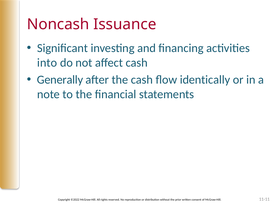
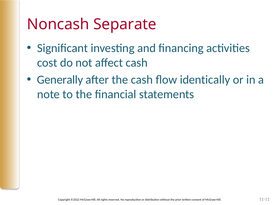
Issuance: Issuance -> Separate
into: into -> cost
